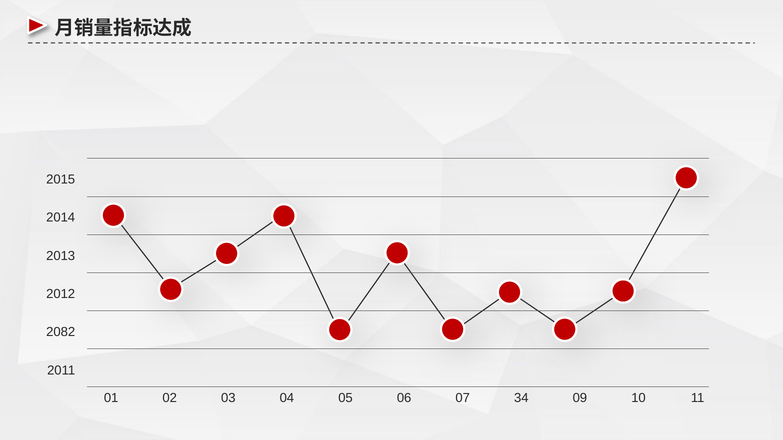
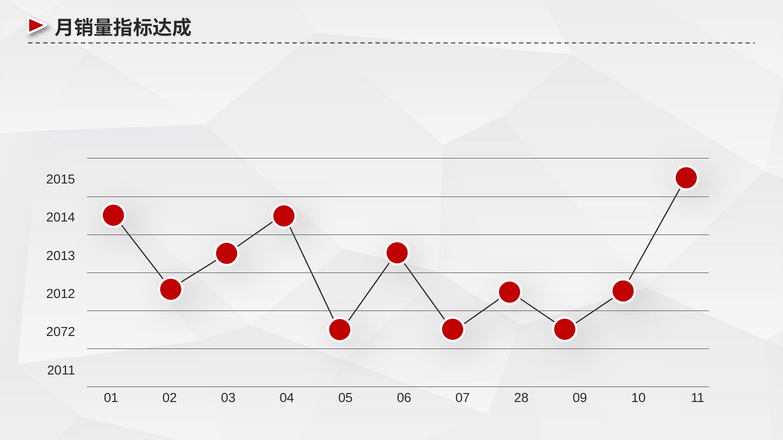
2082: 2082 -> 2072
34: 34 -> 28
